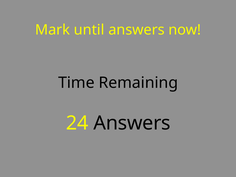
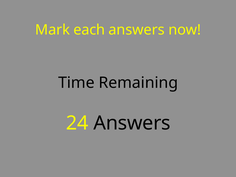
until: until -> each
